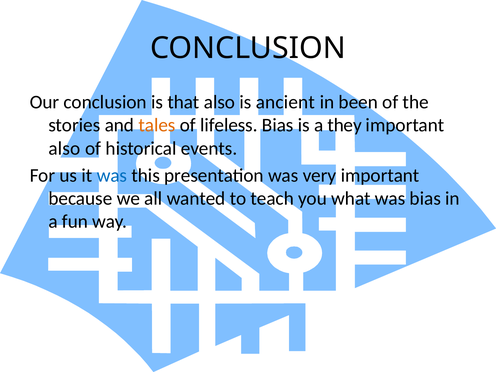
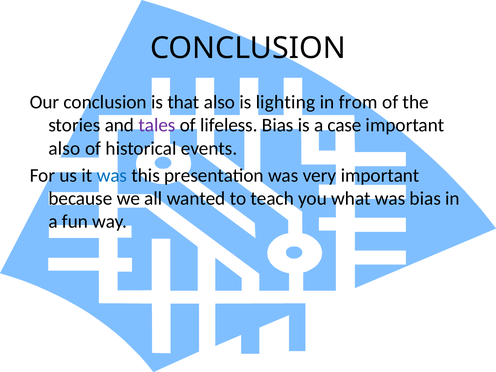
ancient: ancient -> lighting
been: been -> from
tales colour: orange -> purple
they: they -> case
